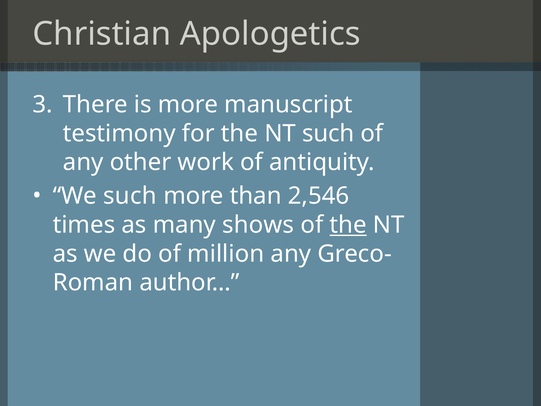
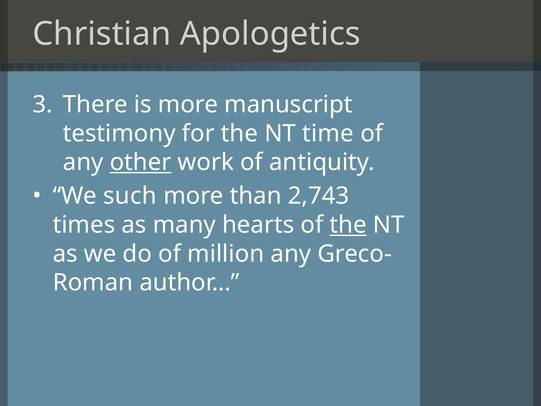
NT such: such -> time
other underline: none -> present
2,546: 2,546 -> 2,743
shows: shows -> hearts
